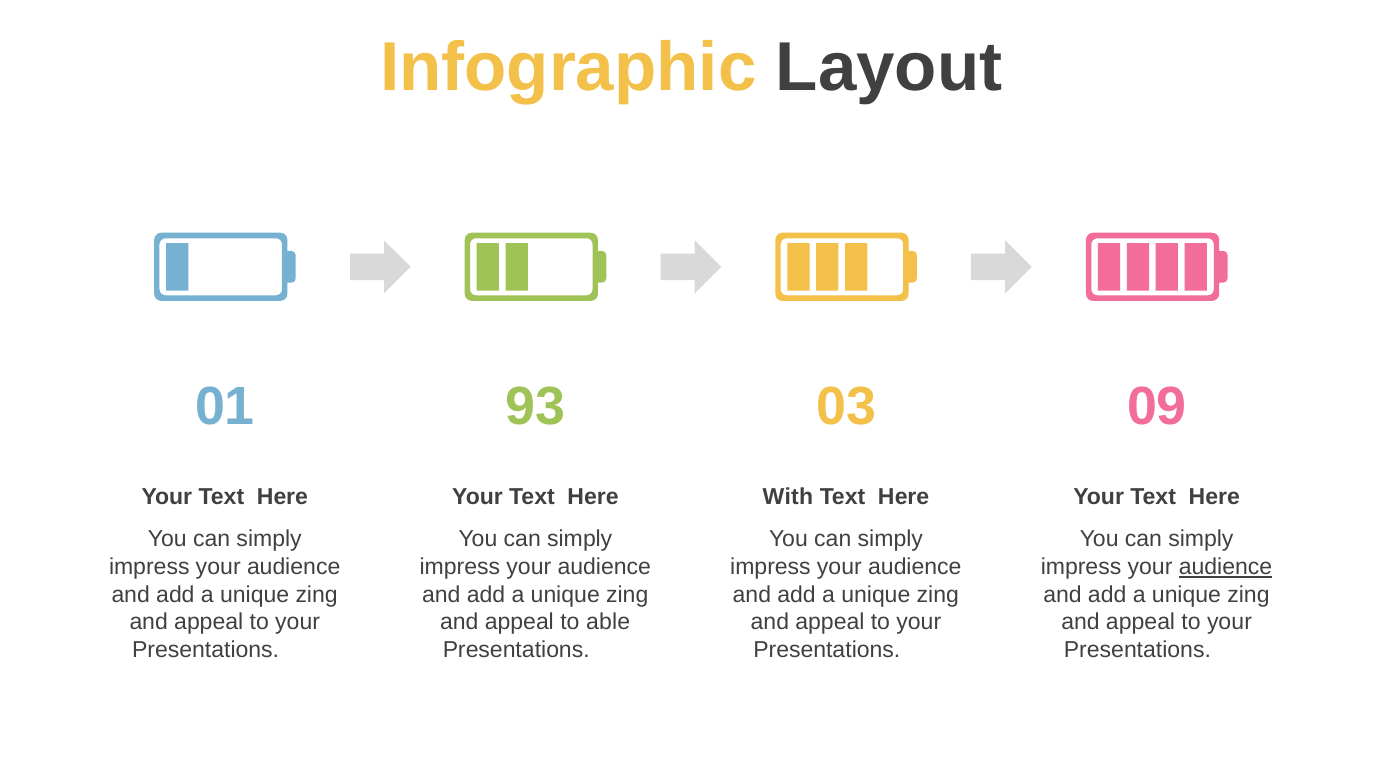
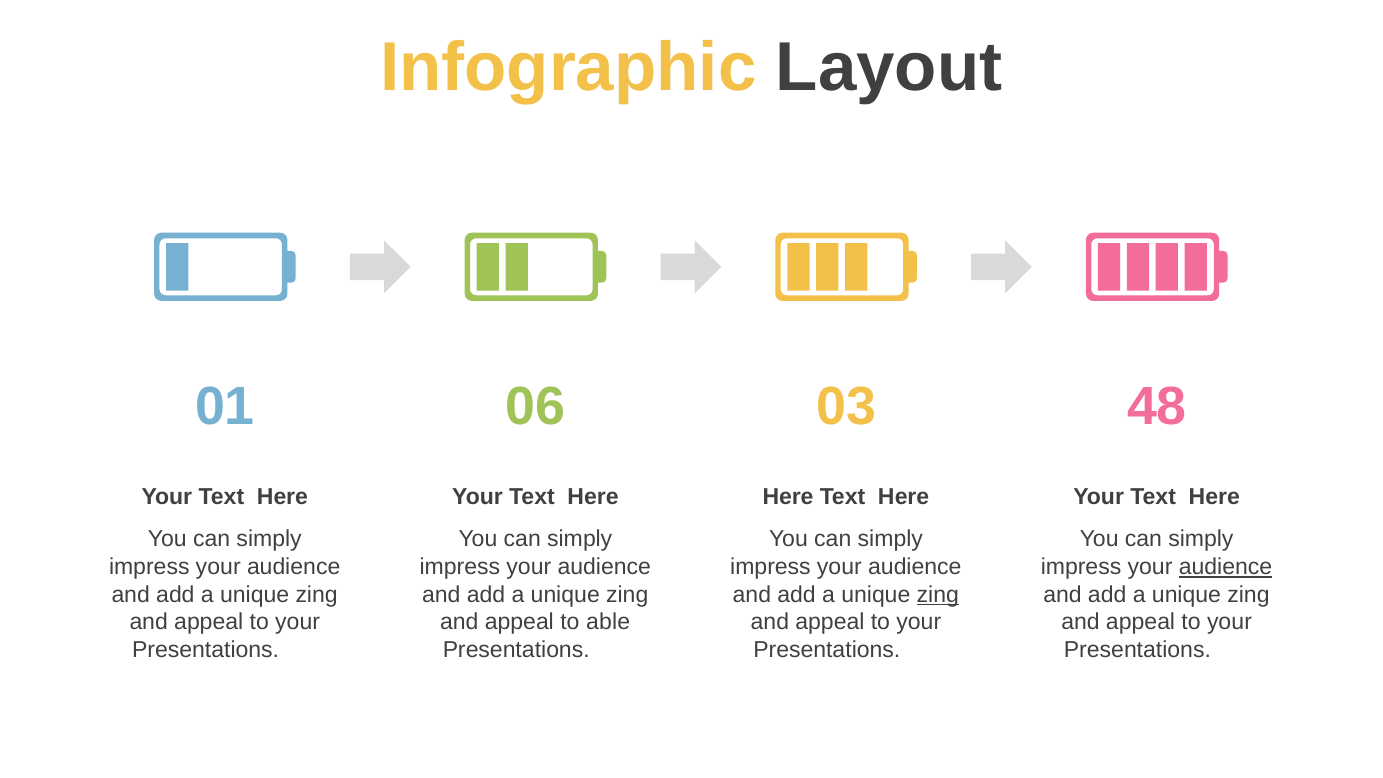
93: 93 -> 06
09: 09 -> 48
With at (788, 497): With -> Here
zing at (938, 595) underline: none -> present
